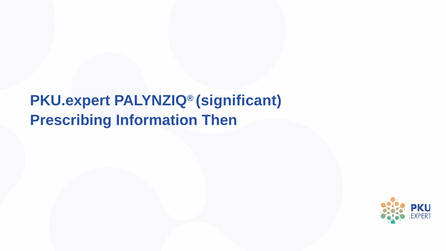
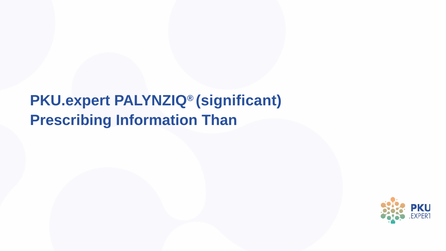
Then: Then -> Than
